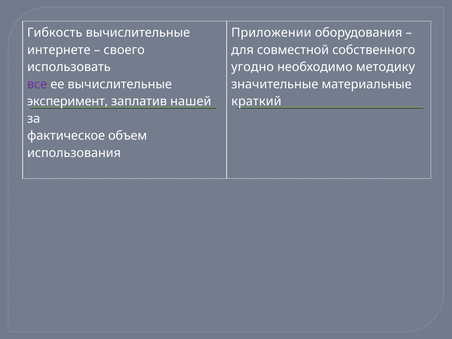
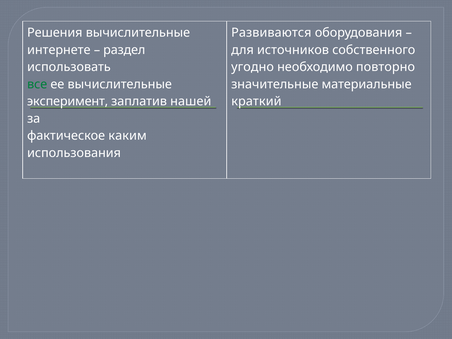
Гибкость: Гибкость -> Решения
Приложении: Приложении -> Развиваются
своего: своего -> раздел
совместной: совместной -> источников
методику: методику -> повторно
все colour: purple -> green
объем: объем -> каким
